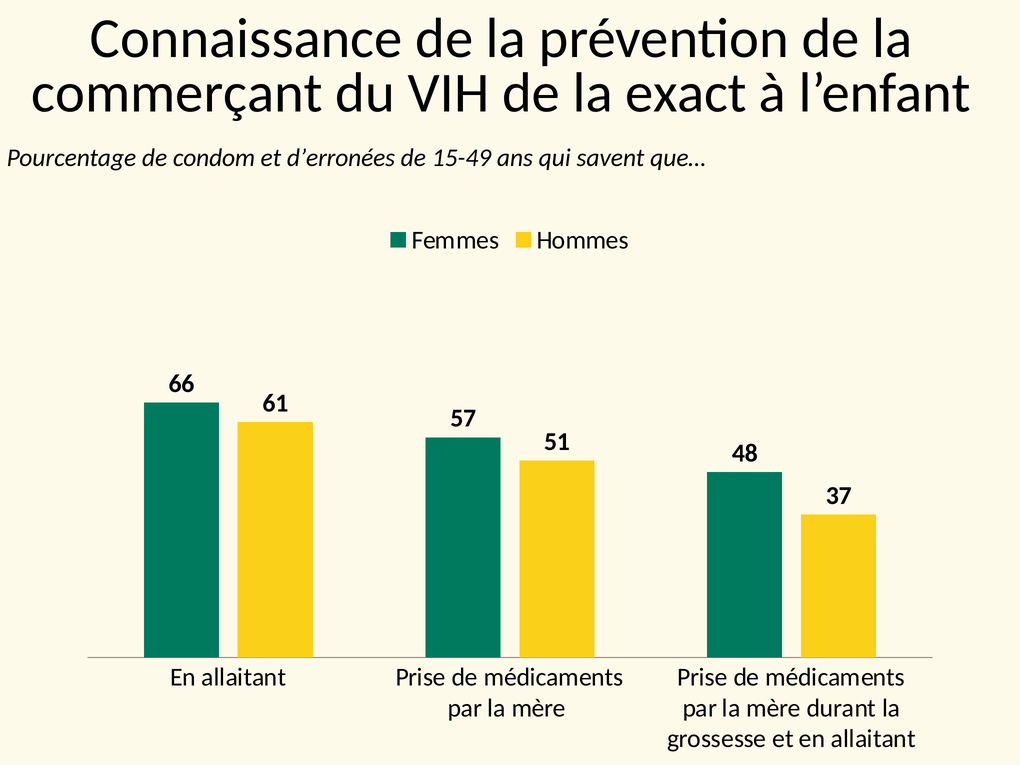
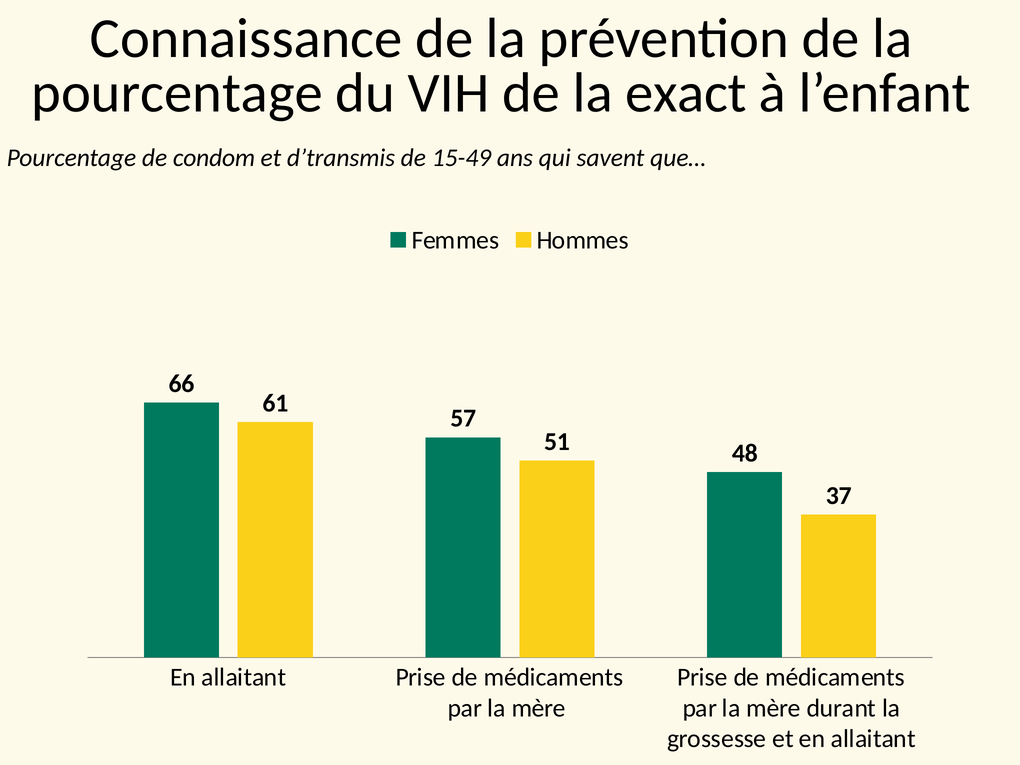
commerçant at (177, 93): commerçant -> pourcentage
d’erronées: d’erronées -> d’transmis
